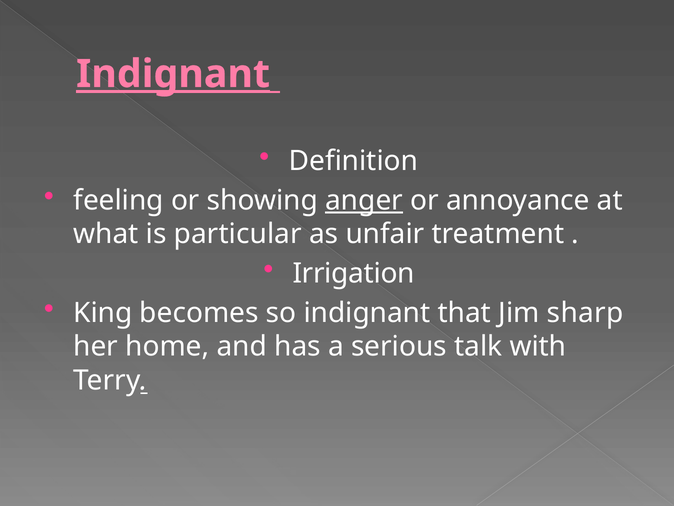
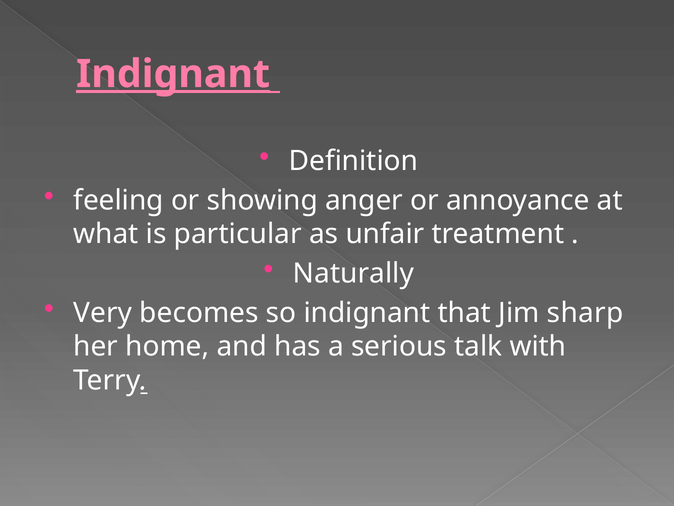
anger underline: present -> none
Irrigation: Irrigation -> Naturally
King: King -> Very
